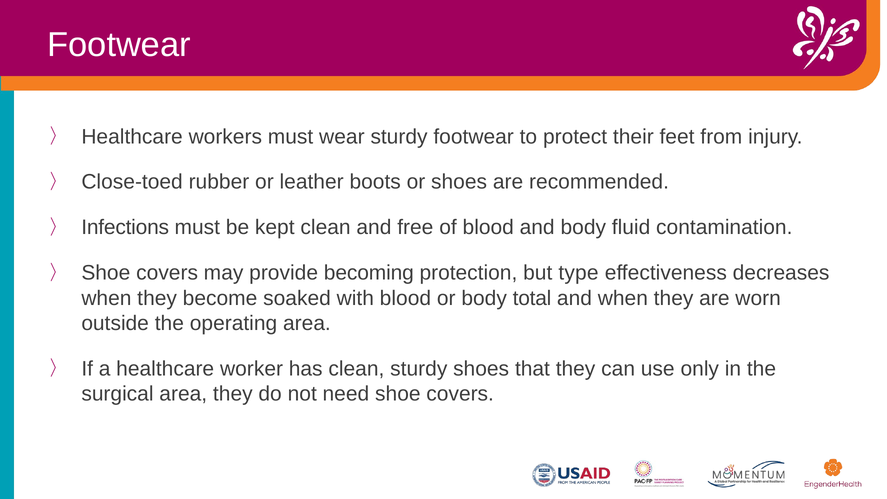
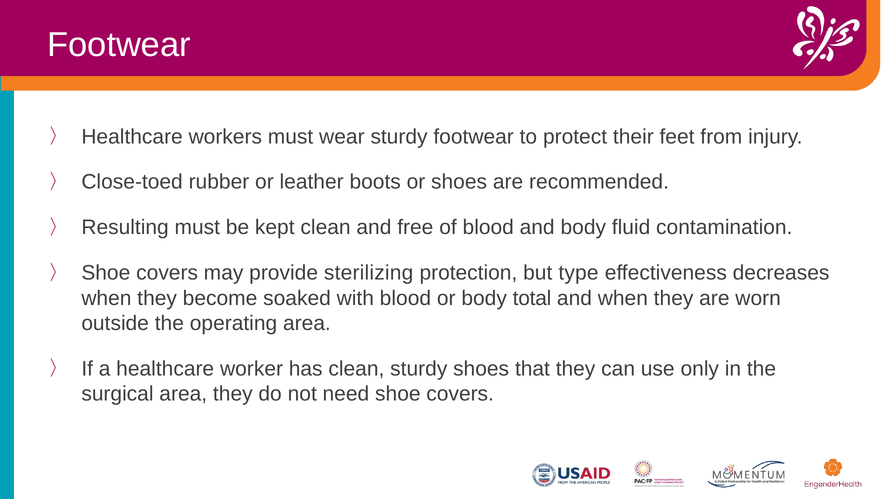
Infections: Infections -> Resulting
becoming: becoming -> sterilizing
